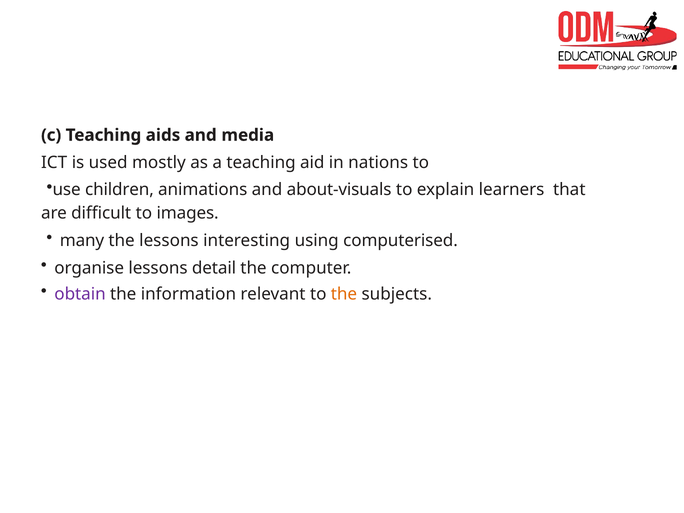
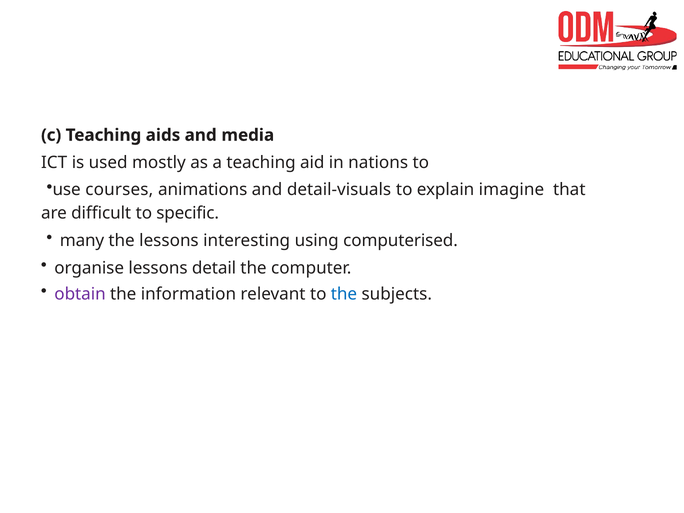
children: children -> courses
about-visuals: about-visuals -> detail-visuals
learners: learners -> imagine
images: images -> specific
the at (344, 294) colour: orange -> blue
